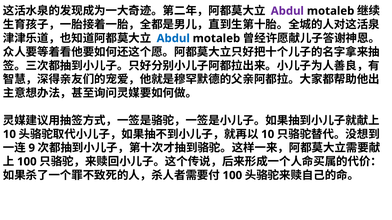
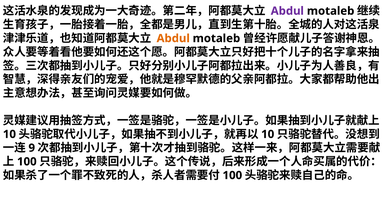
Abdul at (173, 38) colour: blue -> orange
